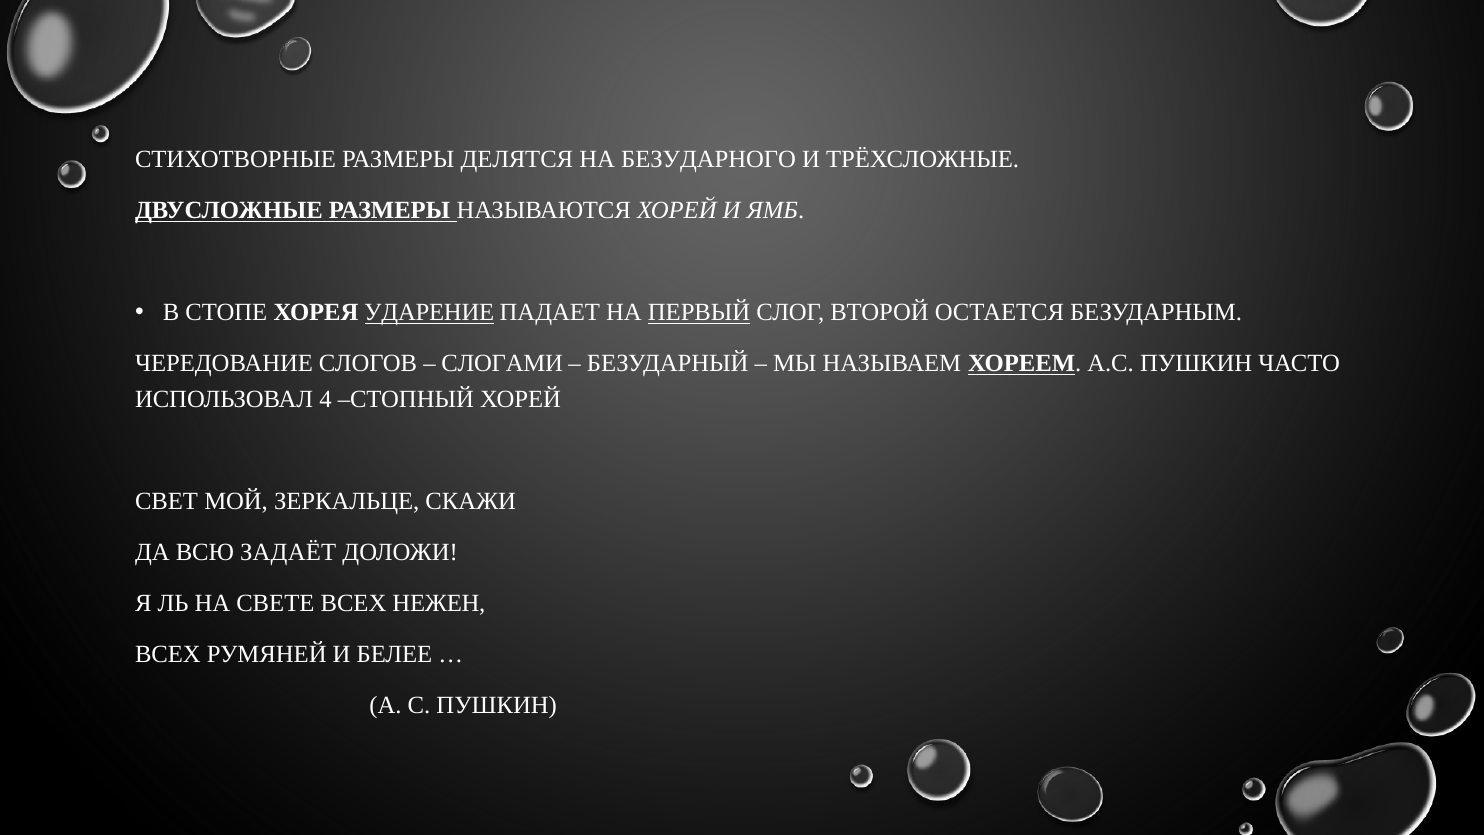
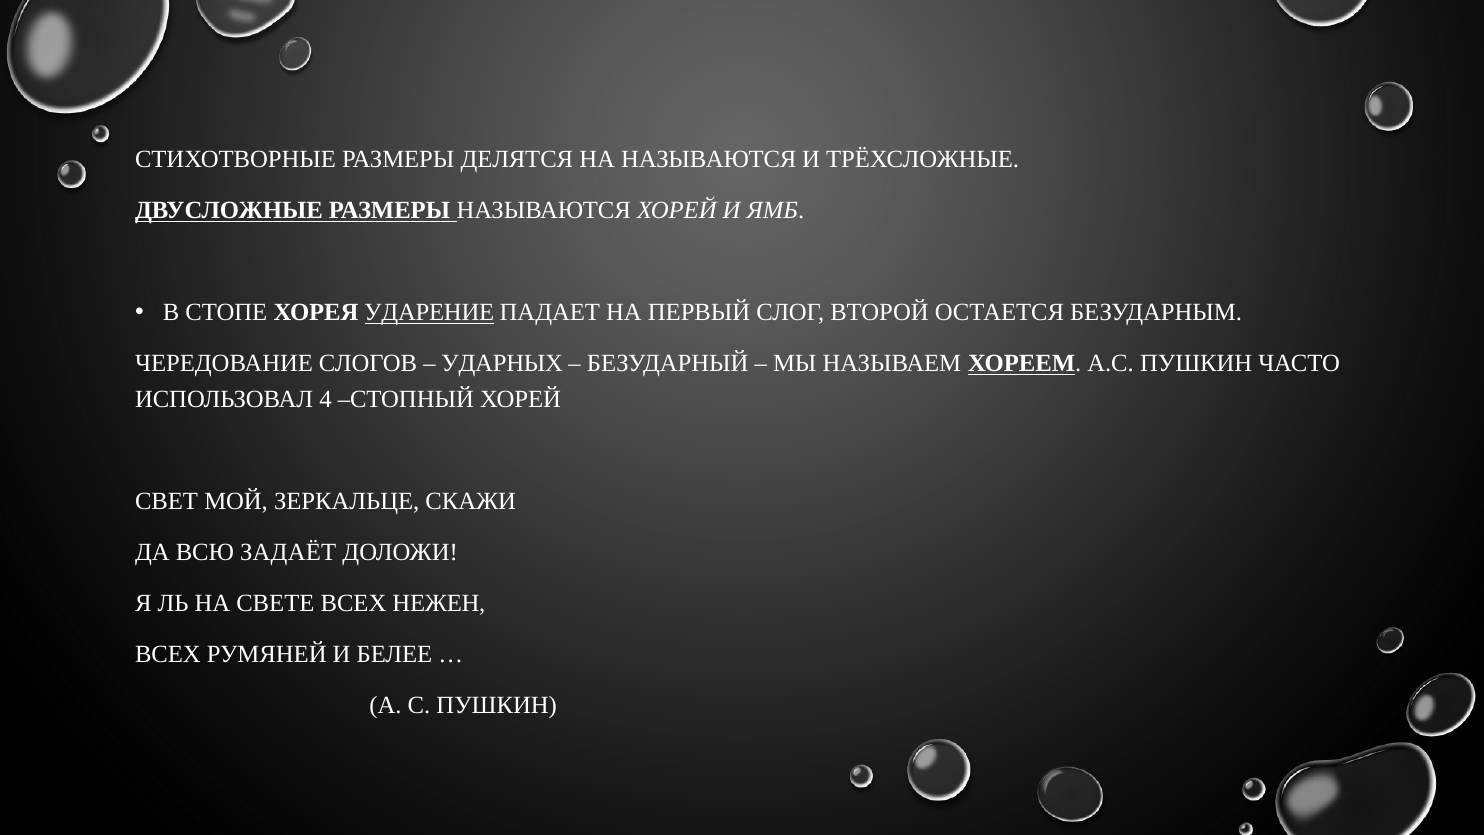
НА БЕЗУДАРНОГО: БЕЗУДАРНОГО -> НАЗЫВАЮТСЯ
ПЕРВЫЙ underline: present -> none
СЛОГАМИ: СЛОГАМИ -> УДАРНЫХ
